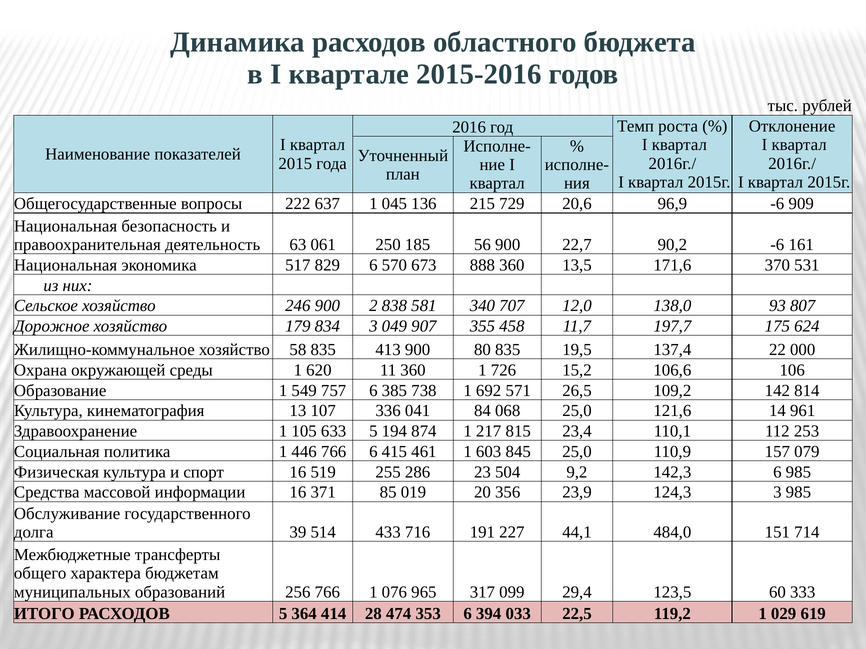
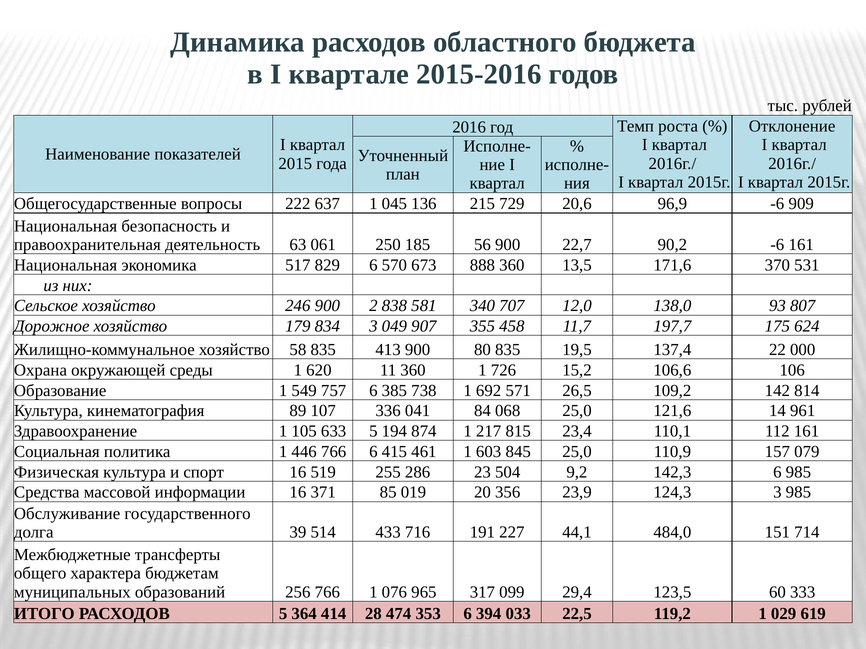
13: 13 -> 89
112 253: 253 -> 161
